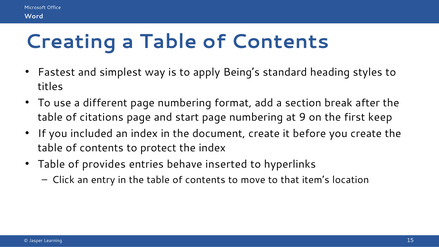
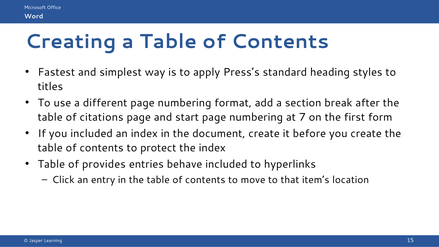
Being’s: Being’s -> Press’s
9: 9 -> 7
keep: keep -> form
behave inserted: inserted -> included
